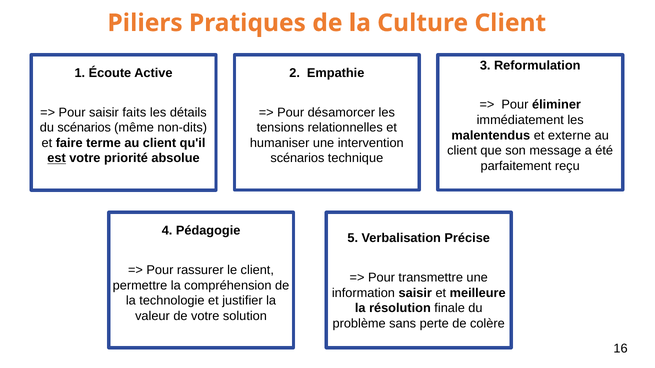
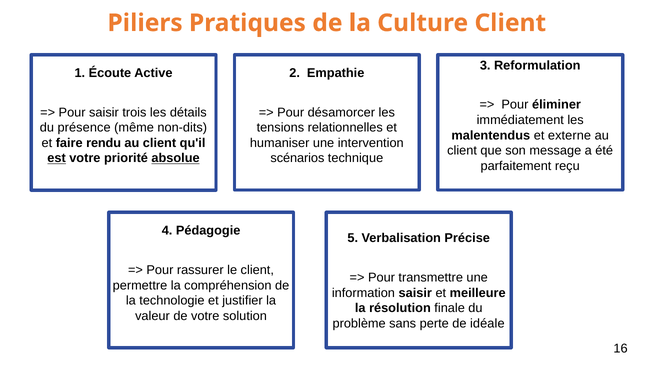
faits: faits -> trois
du scénarios: scénarios -> présence
terme: terme -> rendu
absolue underline: none -> present
colère: colère -> idéale
